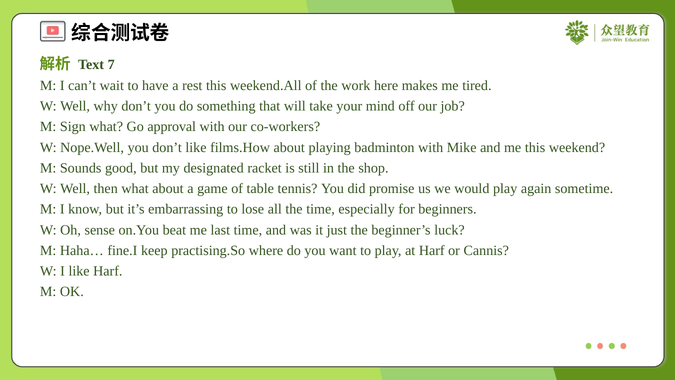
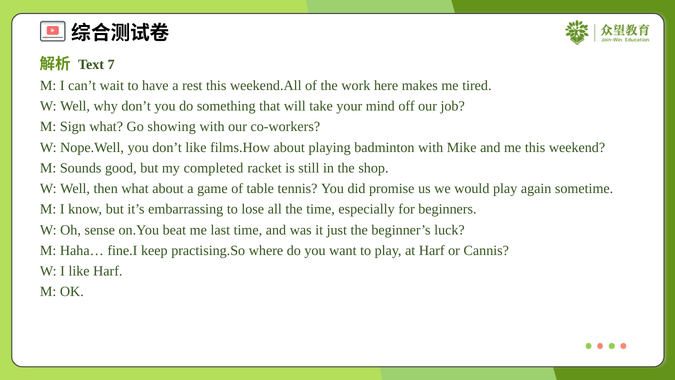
approval: approval -> showing
designated: designated -> completed
